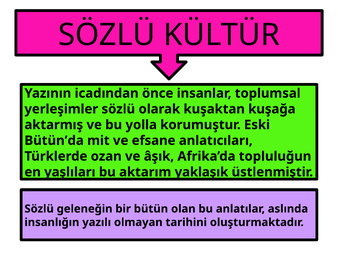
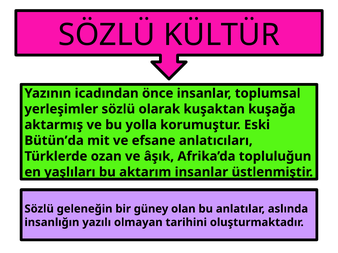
aktarım yaklaşık: yaklaşık -> insanlar
bütün: bütün -> güney
